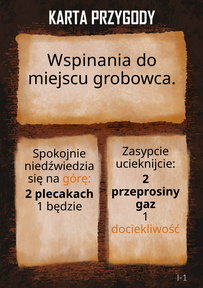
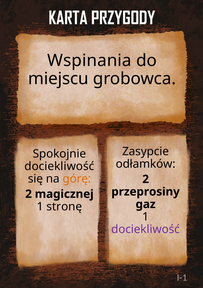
ucieknijcie: ucieknijcie -> odłamków
niedźwiedzia at (59, 166): niedźwiedzia -> dociekliwość
plecakach: plecakach -> magicznej
będzie: będzie -> stronę
dociekliwość at (146, 230) colour: orange -> purple
